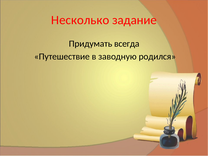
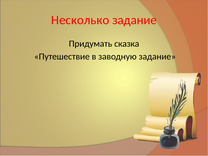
всегда: всегда -> сказка
заводную родился: родился -> задание
